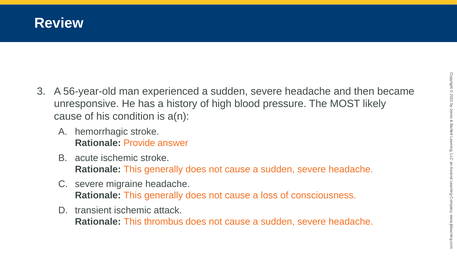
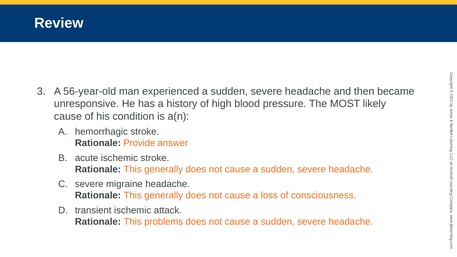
thrombus: thrombus -> problems
